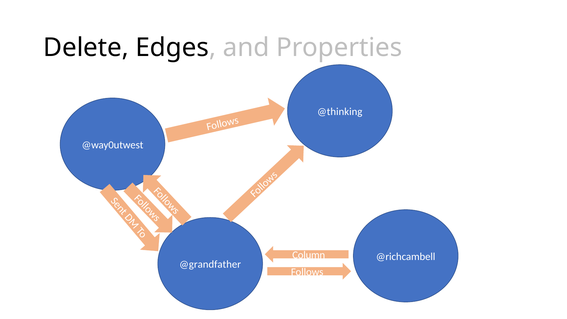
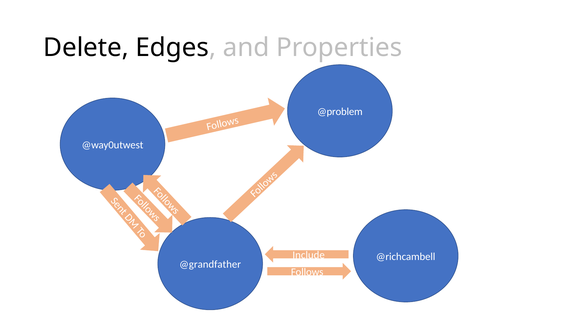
@thinking: @thinking -> @problem
Column: Column -> Include
